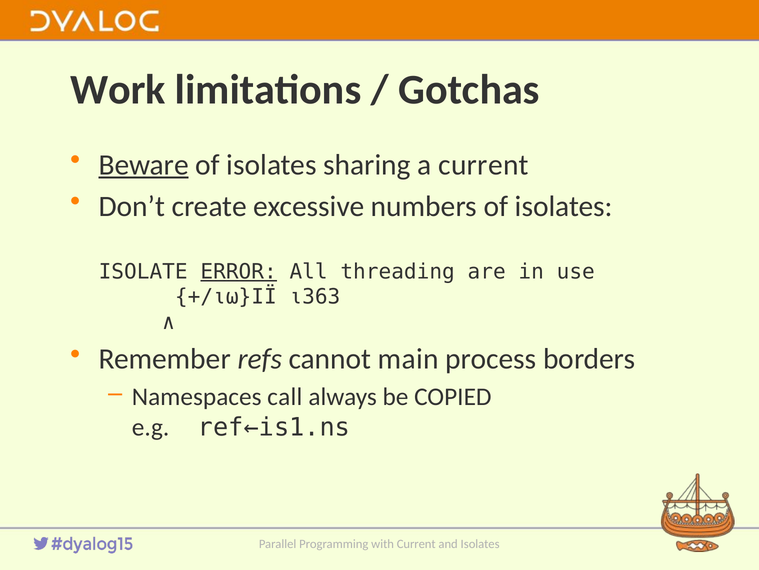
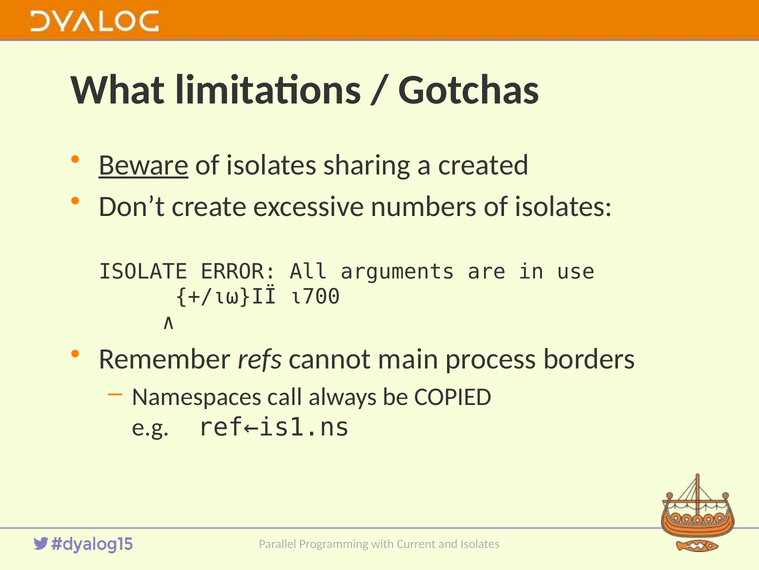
Work: Work -> What
a current: current -> created
ERROR underline: present -> none
threading: threading -> arguments
⍳363: ⍳363 -> ⍳700
